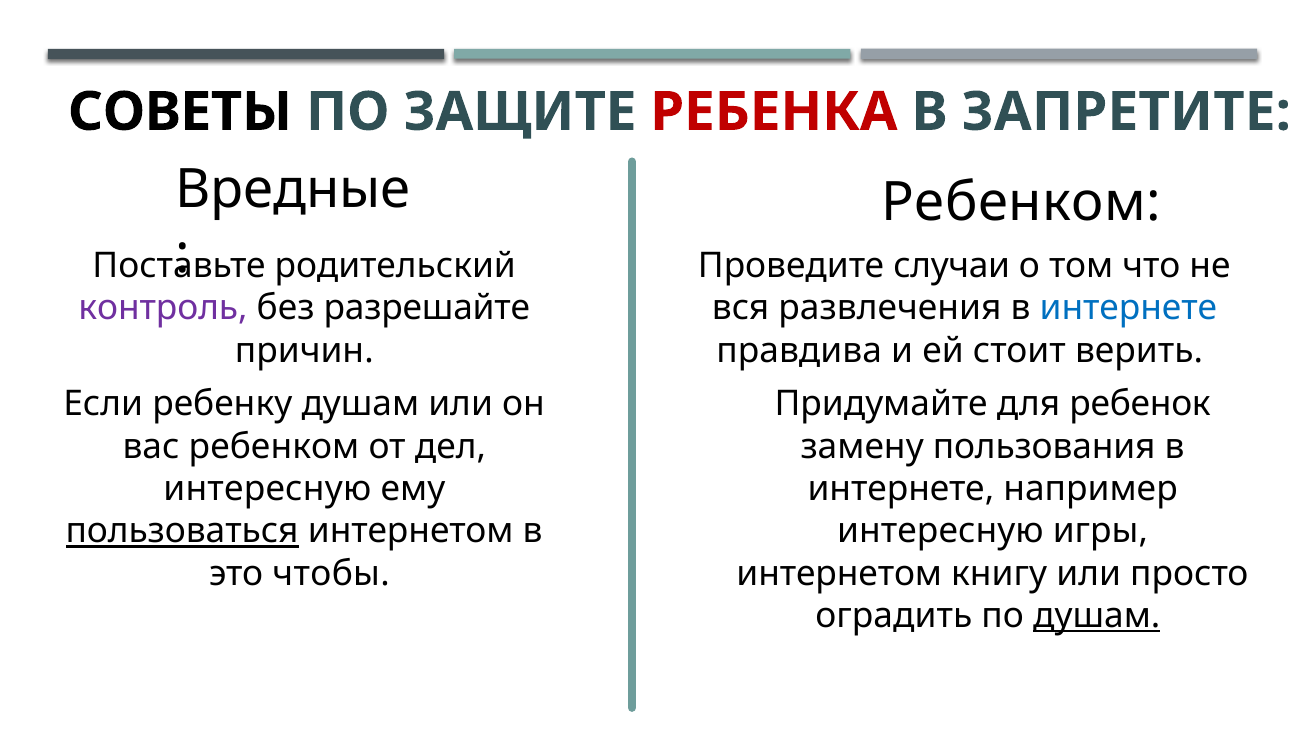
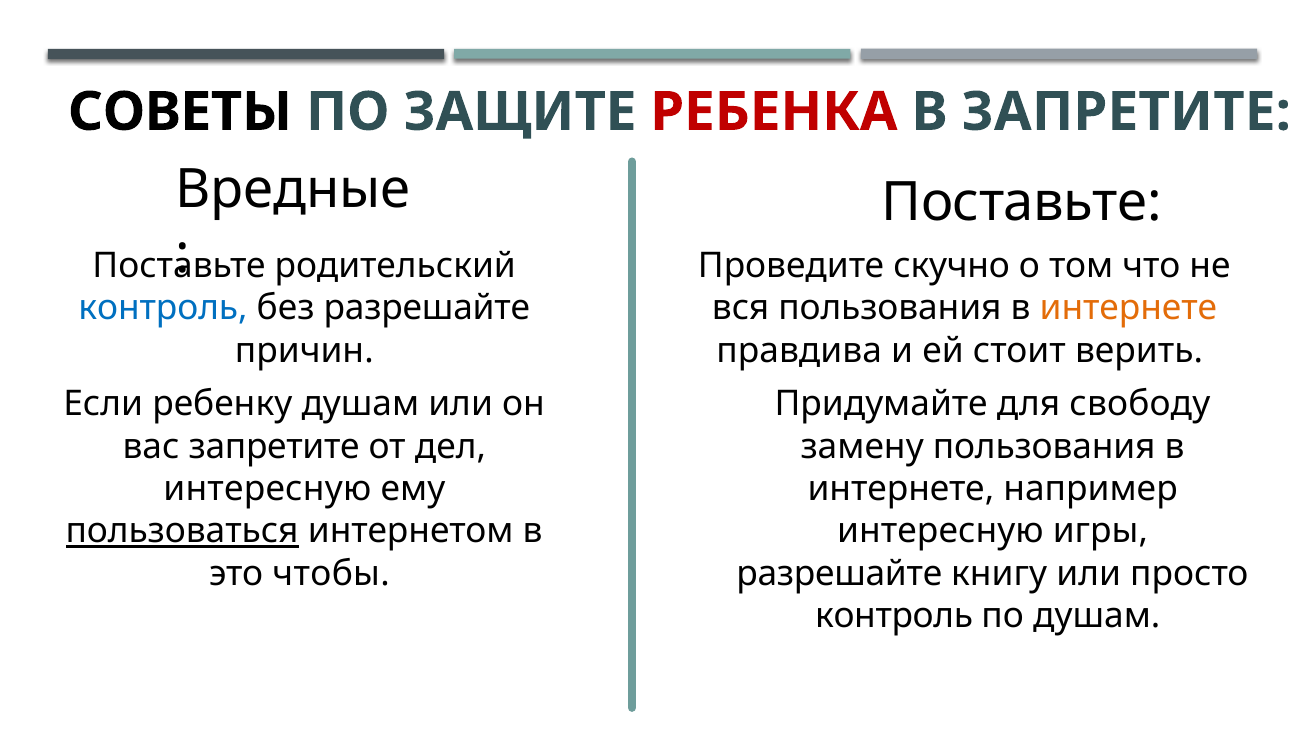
Ребенком at (1021, 203): Ребенком -> Поставьте
случаи: случаи -> скучно
контроль at (163, 308) colour: purple -> blue
вся развлечения: развлечения -> пользования
интернете at (1128, 308) colour: blue -> orange
ребенок: ребенок -> свободу
вас ребенком: ребенком -> запретите
интернетом at (839, 574): интернетом -> разрешайте
оградить at (894, 616): оградить -> контроль
душам at (1097, 616) underline: present -> none
